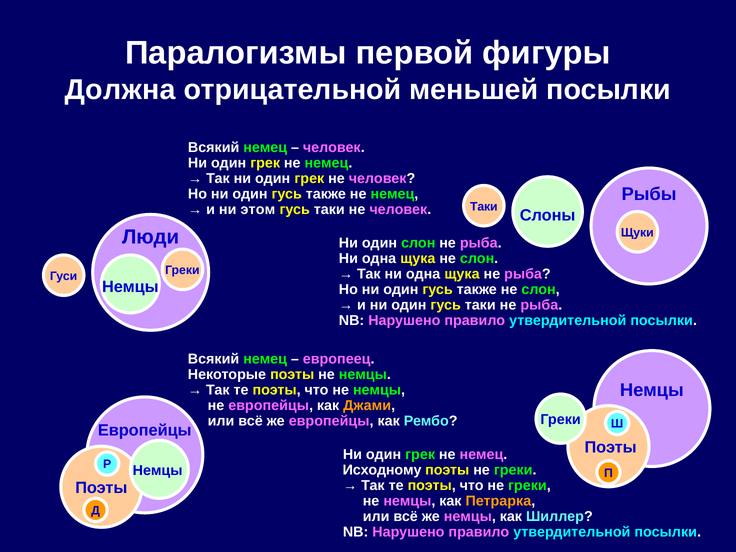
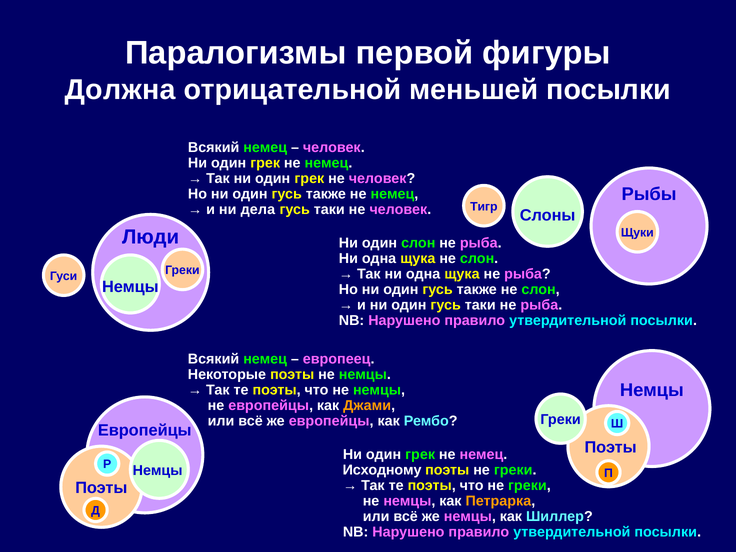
Таки at (484, 206): Таки -> Тигр
этом: этом -> дела
